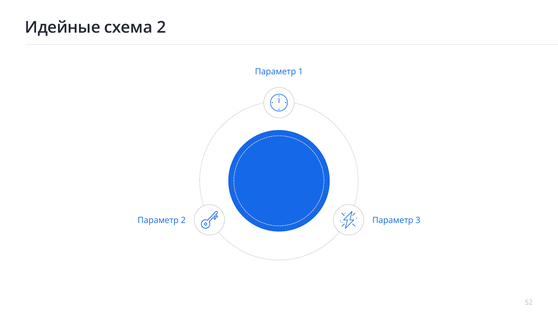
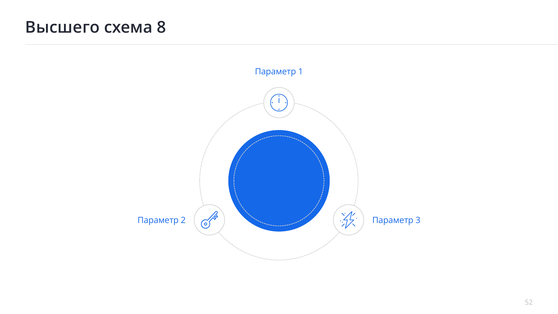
Идейные: Идейные -> Высшего
схема 2: 2 -> 8
